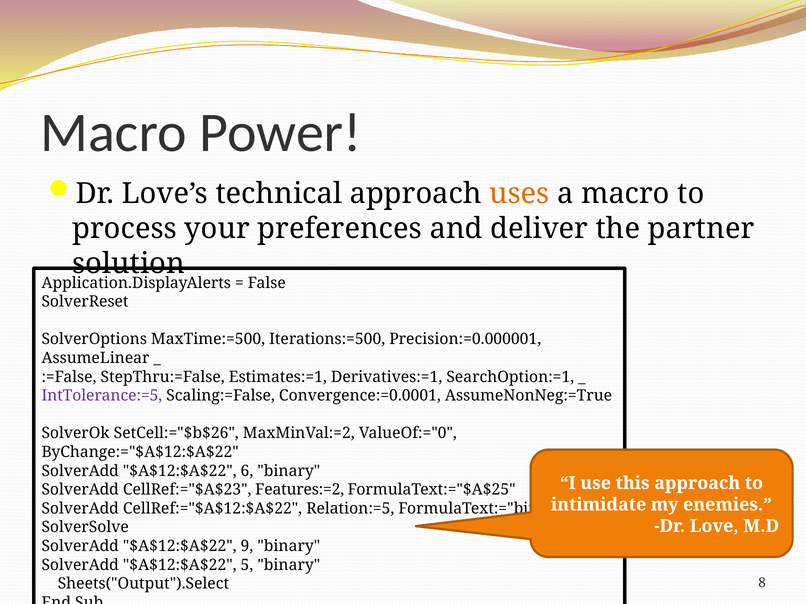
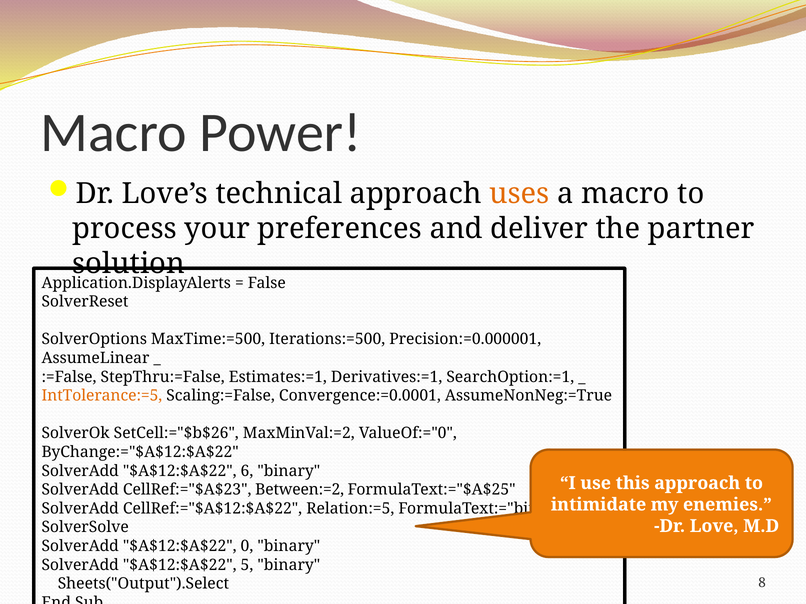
IntTolerance:=5 colour: purple -> orange
Features:=2: Features:=2 -> Between:=2
9: 9 -> 0
